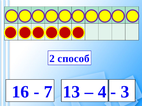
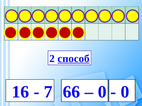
способ underline: none -> present
13: 13 -> 66
4 at (102, 92): 4 -> 0
3 at (125, 92): 3 -> 0
